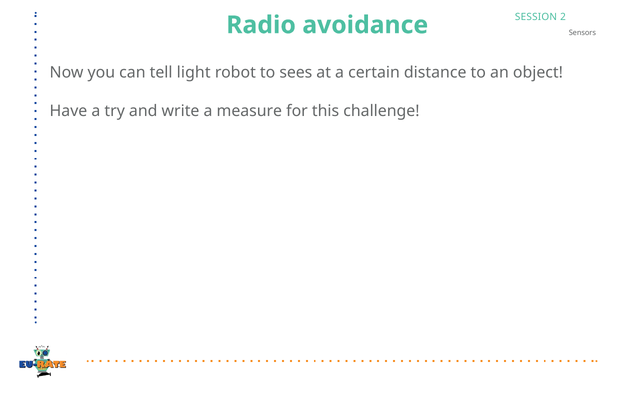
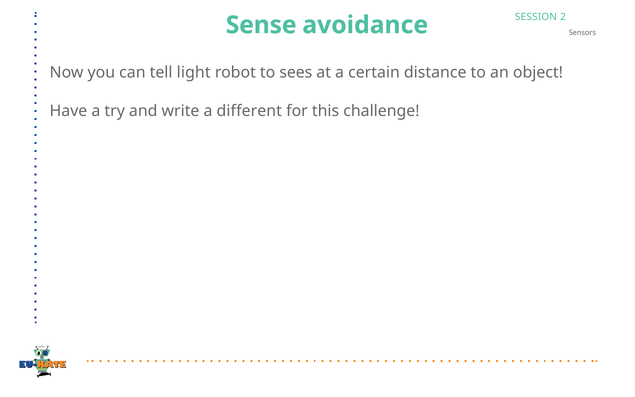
Radio: Radio -> Sense
measure: measure -> different
